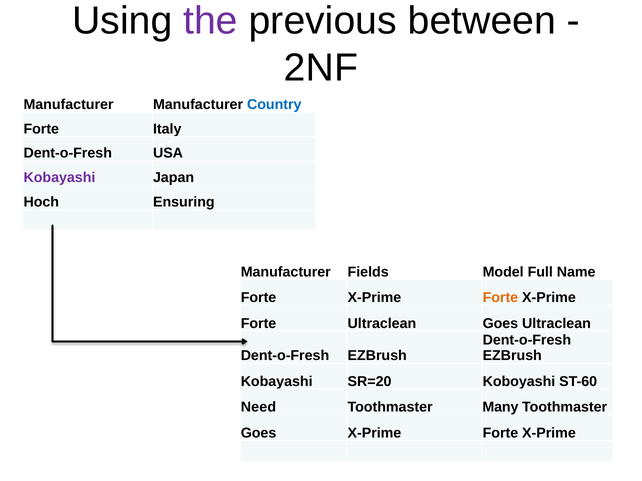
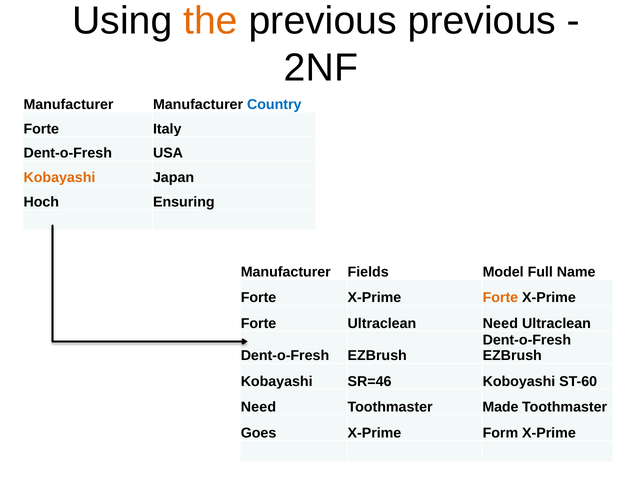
the colour: purple -> orange
previous between: between -> previous
Kobayashi at (59, 178) colour: purple -> orange
Ultraclean Goes: Goes -> Need
SR=20: SR=20 -> SR=46
Many: Many -> Made
Forte at (500, 433): Forte -> Form
